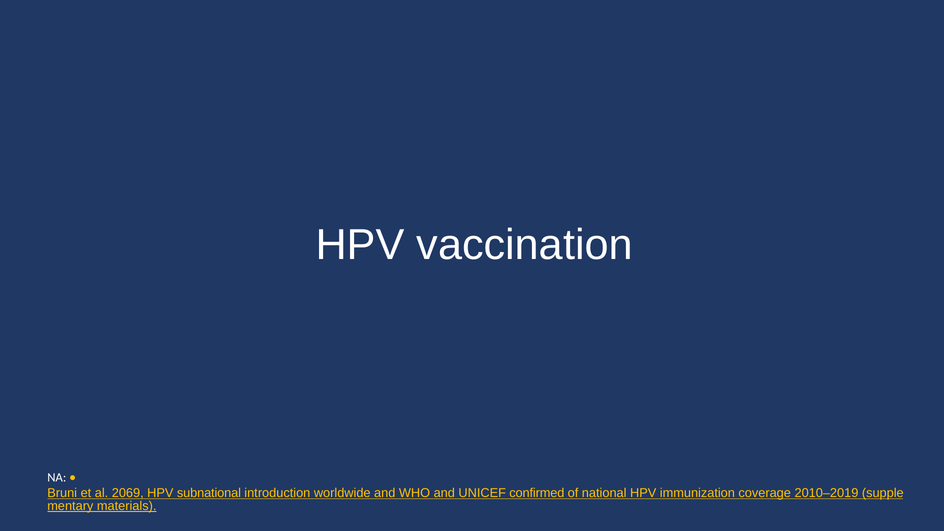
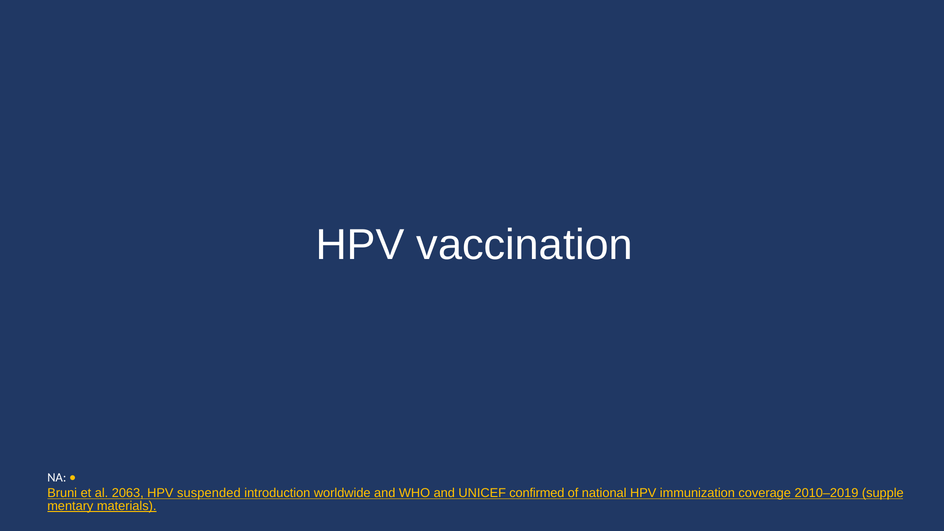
2069: 2069 -> 2063
subnational: subnational -> suspended
